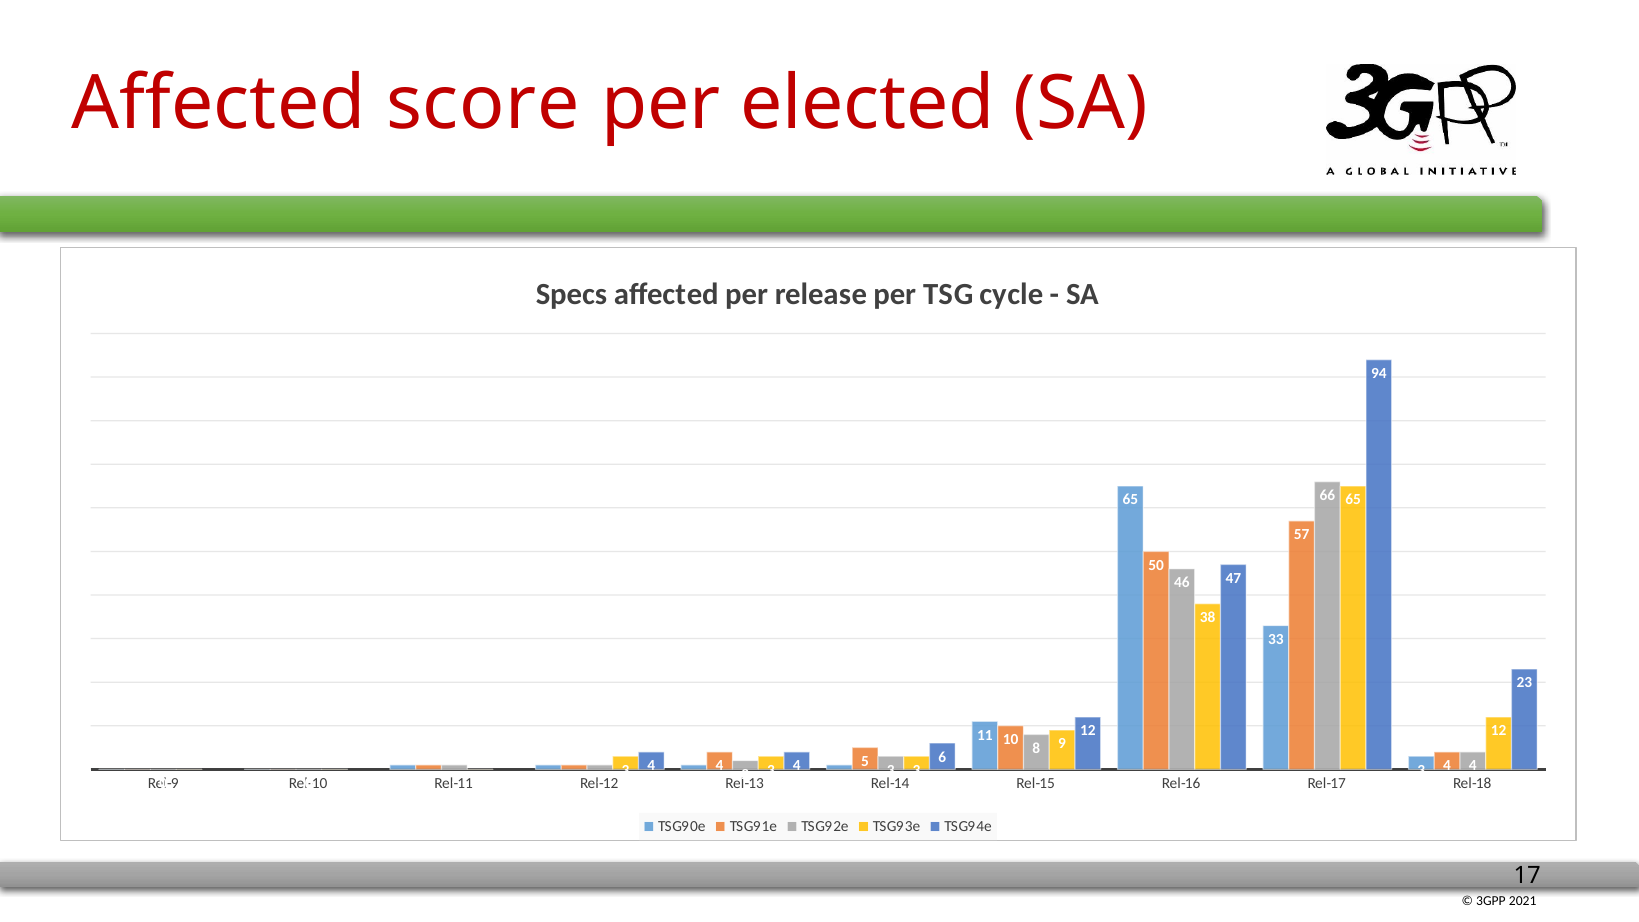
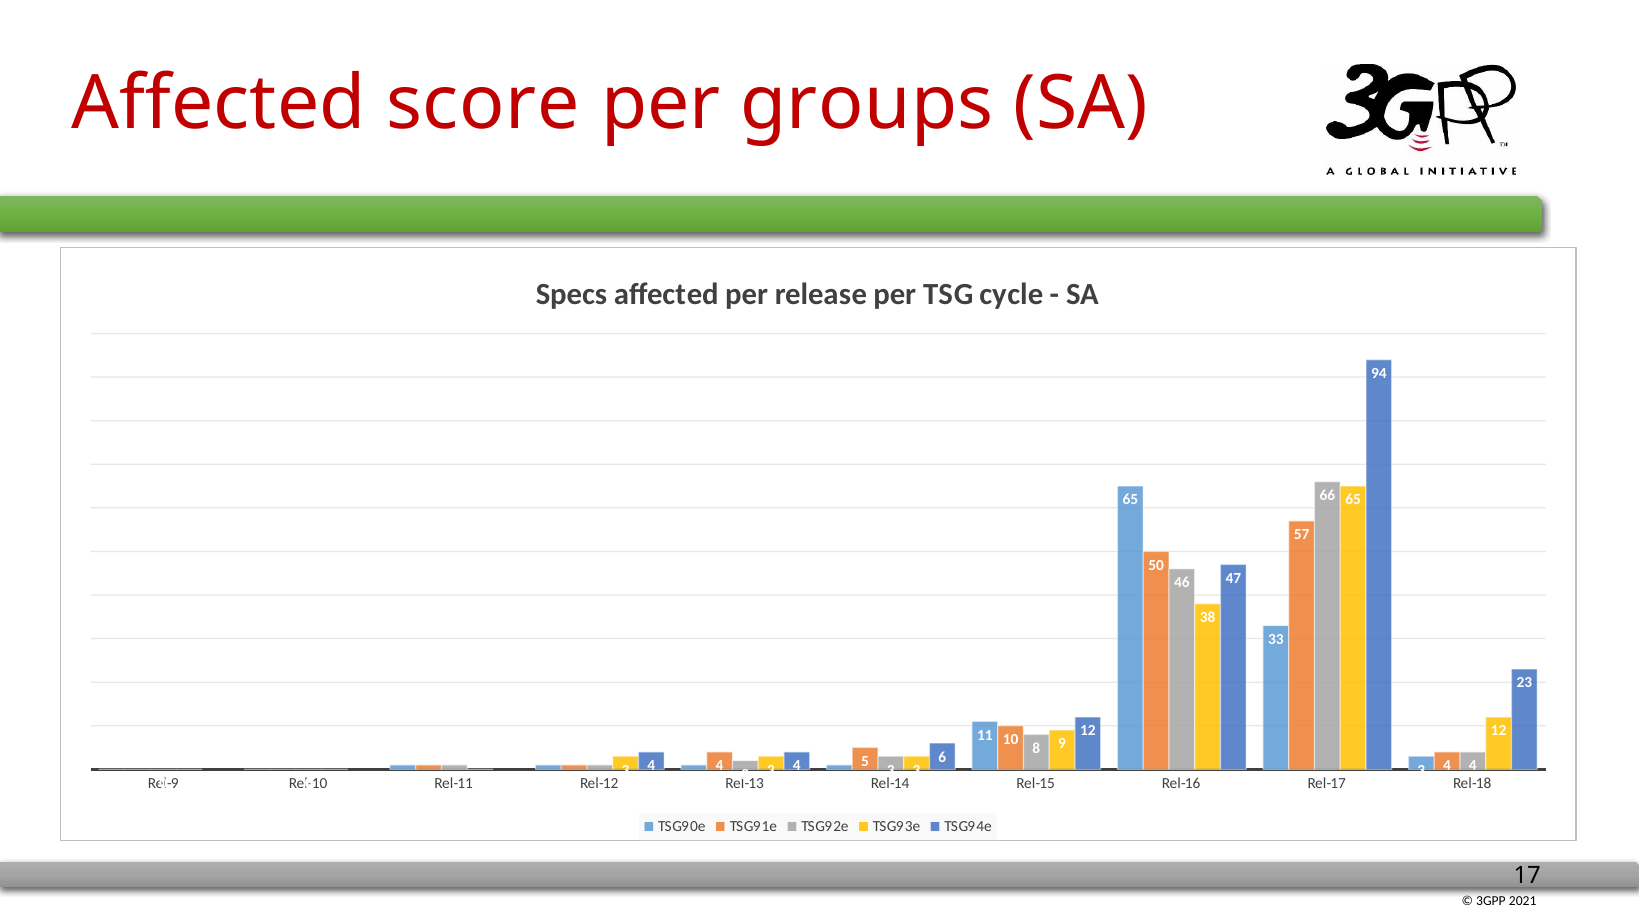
elected: elected -> groups
